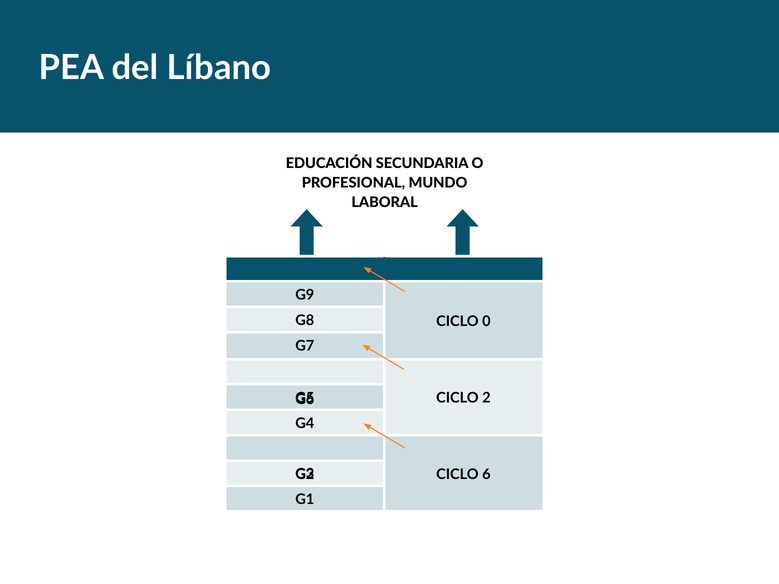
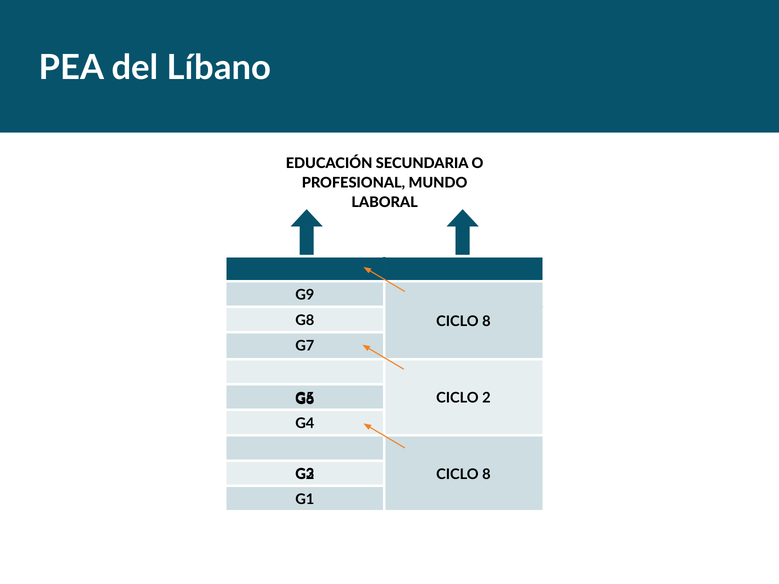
0 at (486, 321): 0 -> 8
6 at (486, 474): 6 -> 8
